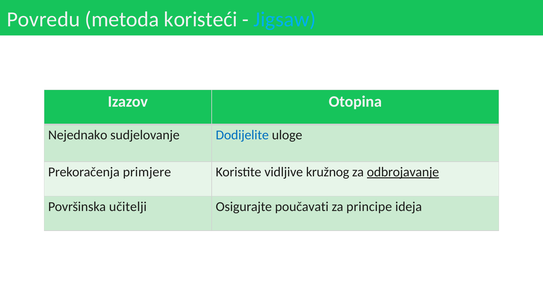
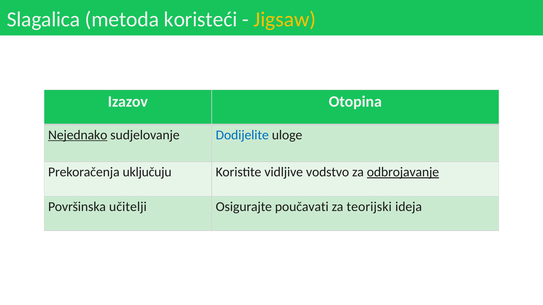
Povredu: Povredu -> Slagalica
Jigsaw colour: light blue -> yellow
Nejednako underline: none -> present
primjere: primjere -> uključuju
kružnog: kružnog -> vodstvo
principe: principe -> teorijski
